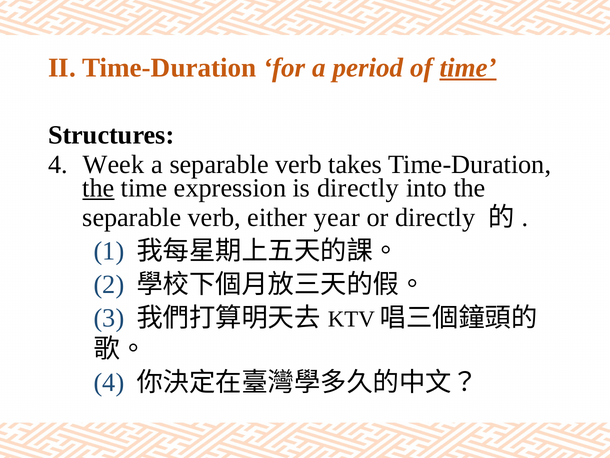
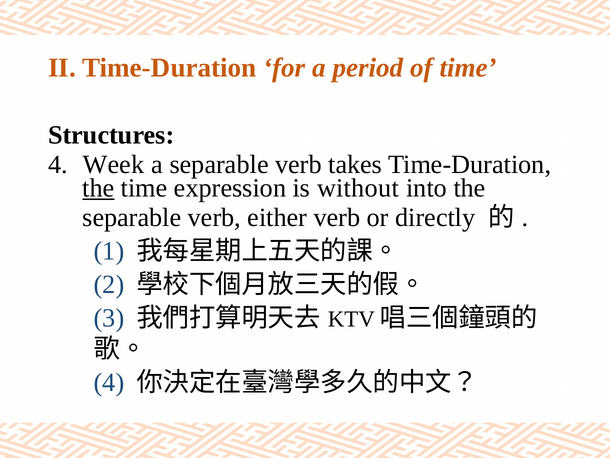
time at (468, 68) underline: present -> none
is directly: directly -> without
either year: year -> verb
